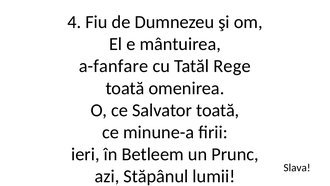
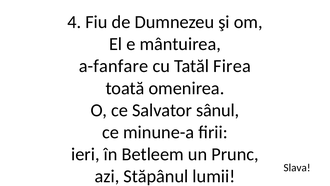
Rege: Rege -> Firea
Salvator toată: toată -> sânul
